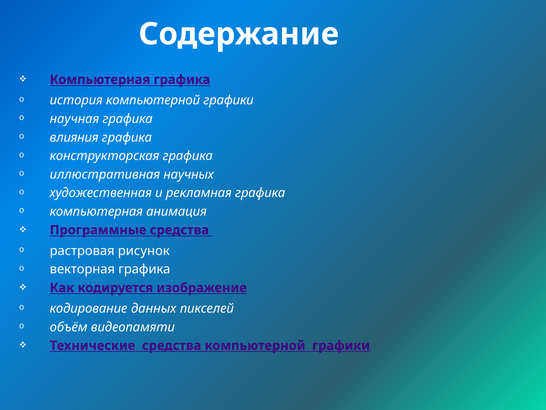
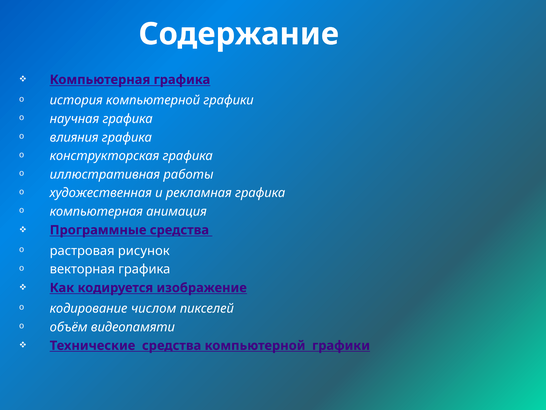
научных: научных -> работы
данных: данных -> числом
